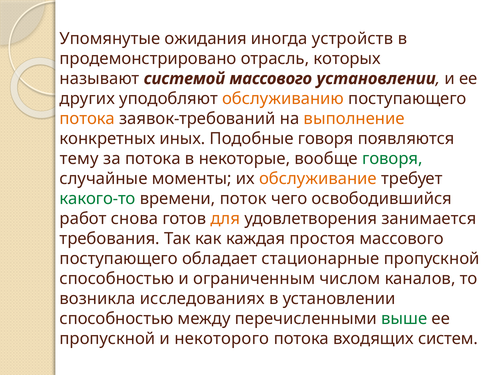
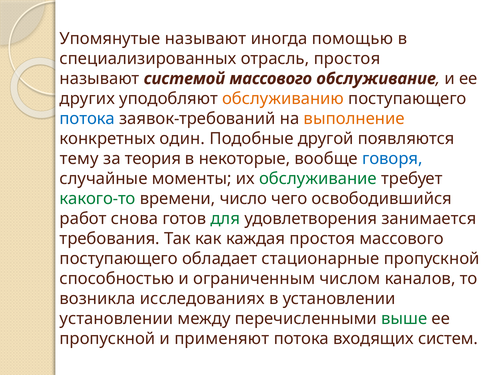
Упомянутые ожидания: ожидания -> называют
устройств: устройств -> помощью
продемонстрировано: продемонстрировано -> специализированных
отрасль которых: которых -> простоя
массового установлении: установлении -> обслуживание
потока at (87, 119) colour: orange -> blue
иных: иных -> один
Подобные говоря: говоря -> другой
за потока: потока -> теория
говоря at (392, 159) colour: green -> blue
обслуживание at (318, 179) colour: orange -> green
поток: поток -> число
для colour: orange -> green
способностью at (116, 319): способностью -> установлении
некоторого: некоторого -> применяют
